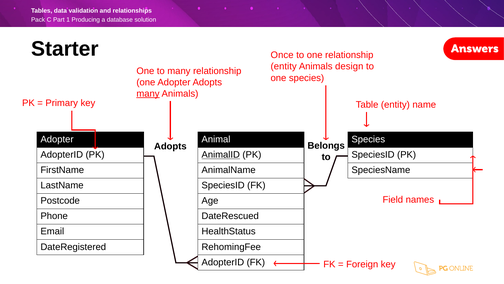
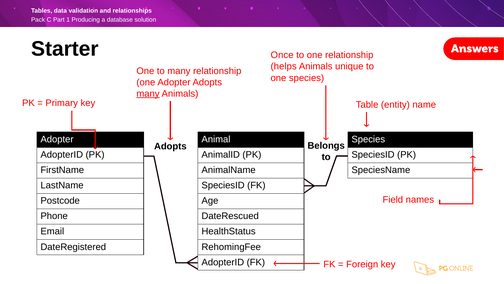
entity at (284, 66): entity -> helps
design: design -> unique
AnimalID underline: present -> none
